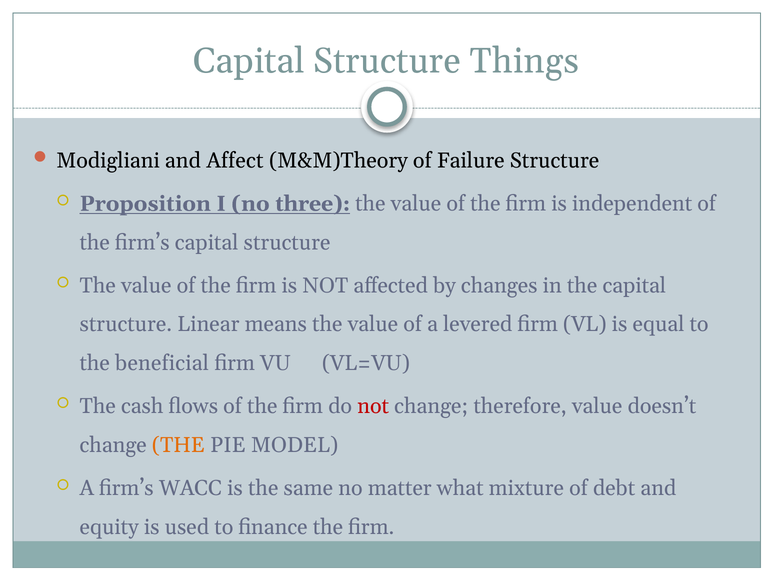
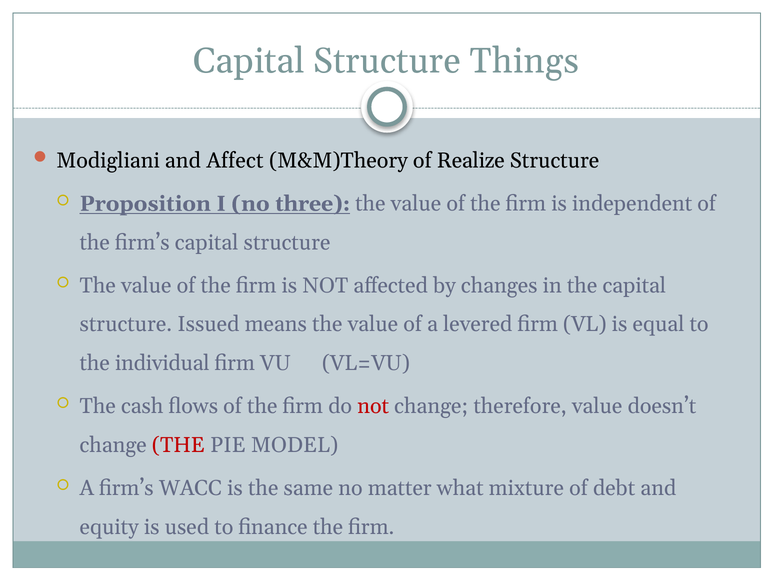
Failure: Failure -> Realize
Linear: Linear -> Issued
beneficial: beneficial -> individual
THE at (178, 445) colour: orange -> red
